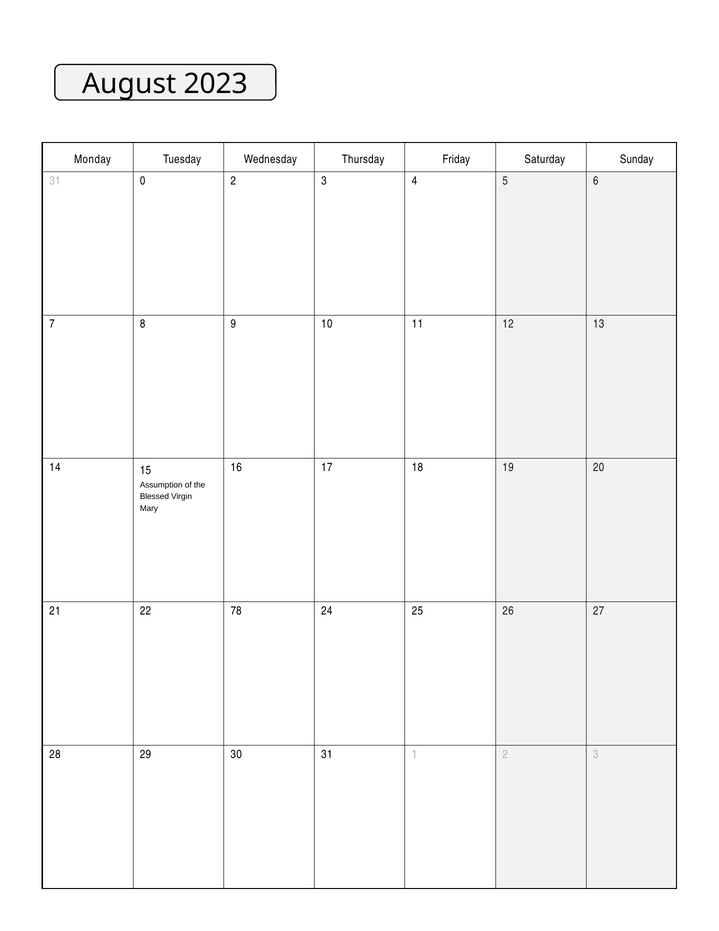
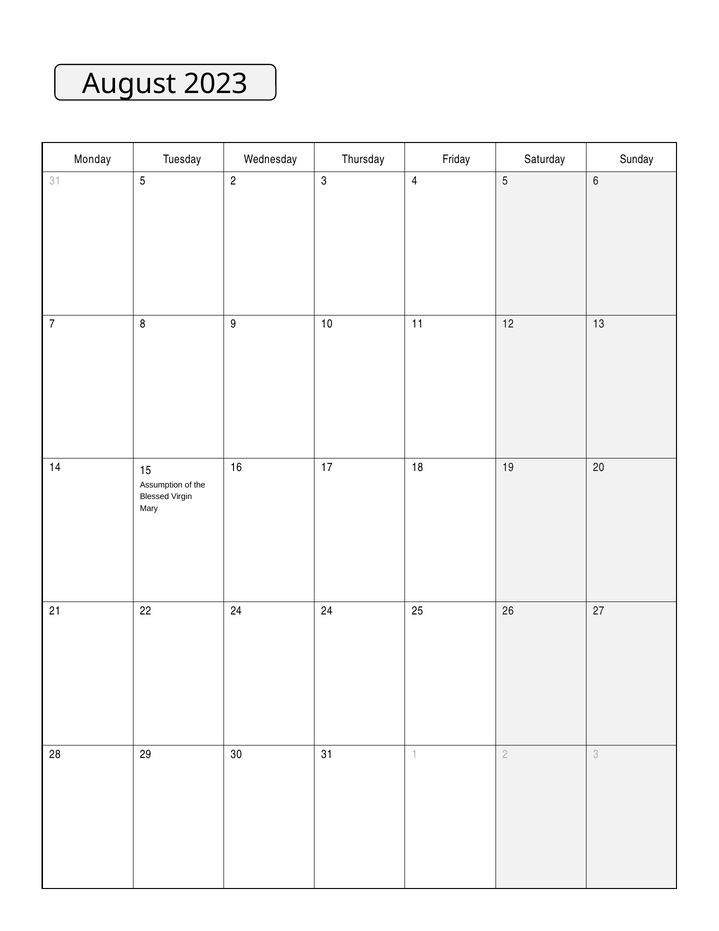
31 0: 0 -> 5
22 78: 78 -> 24
